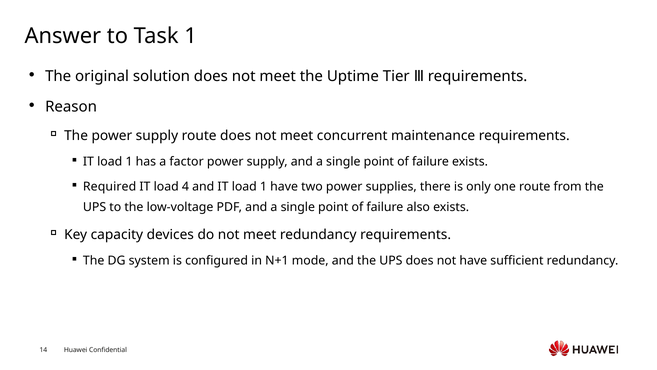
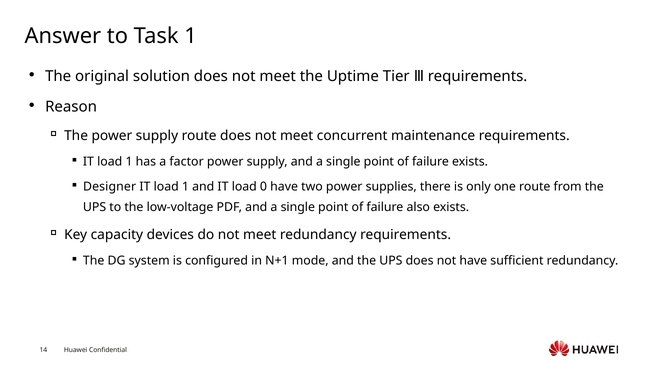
Required: Required -> Designer
4 at (185, 186): 4 -> 1
and IT load 1: 1 -> 0
